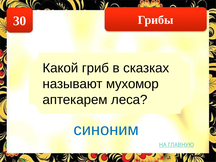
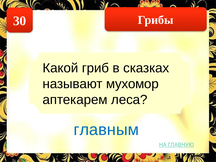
синоним: синоним -> главным
